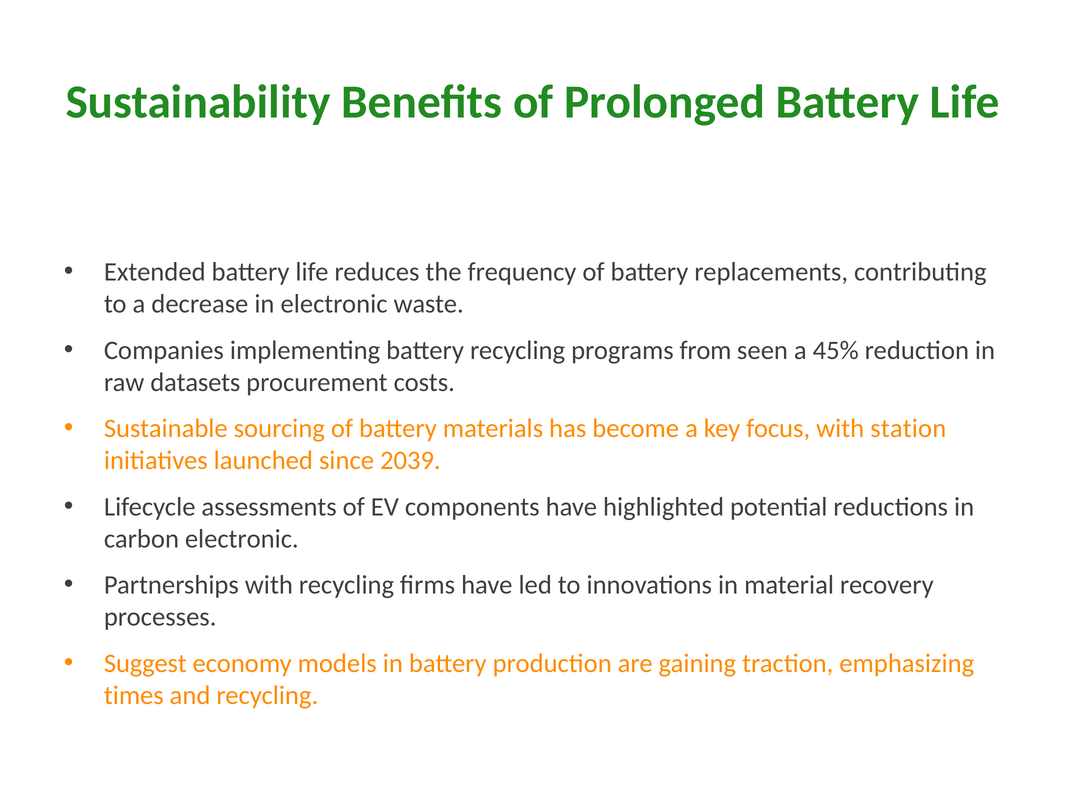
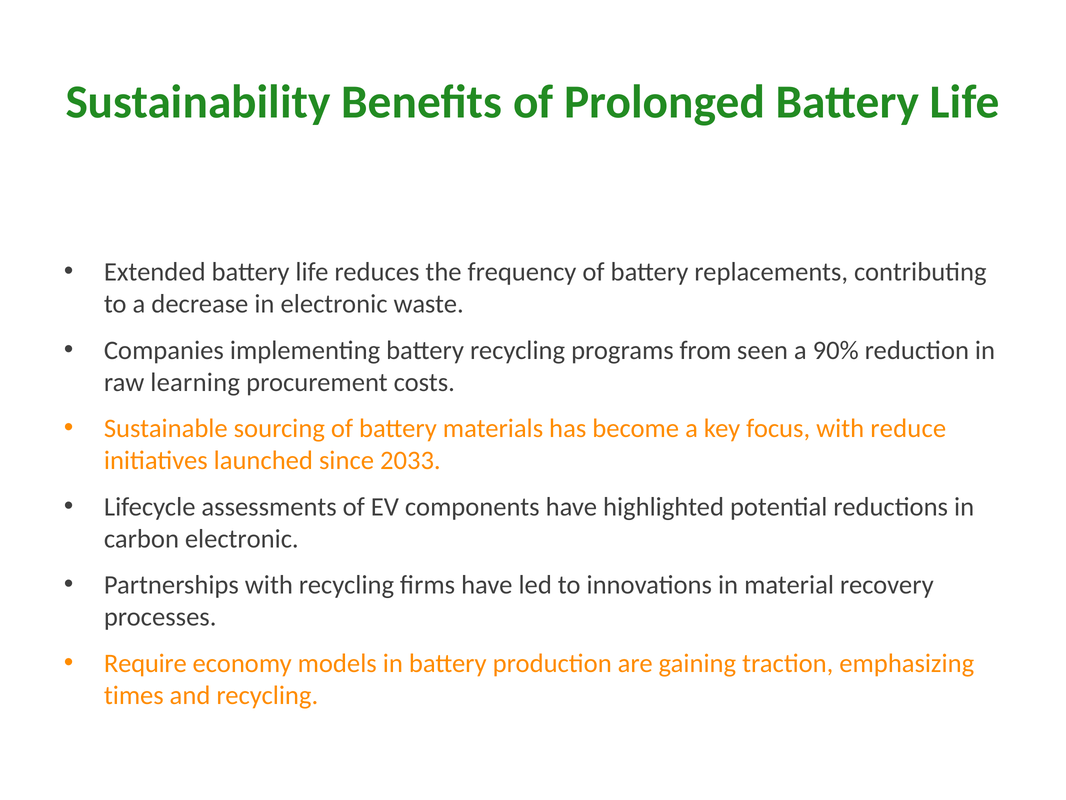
45%: 45% -> 90%
datasets: datasets -> learning
station: station -> reduce
2039: 2039 -> 2033
Suggest: Suggest -> Require
